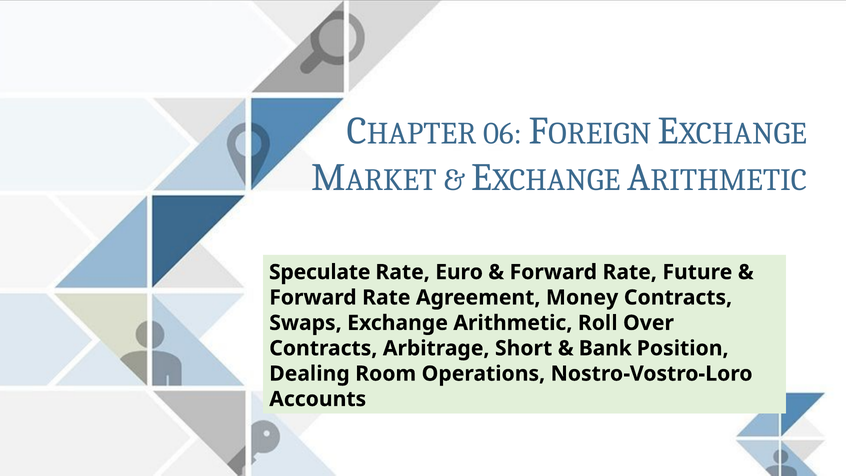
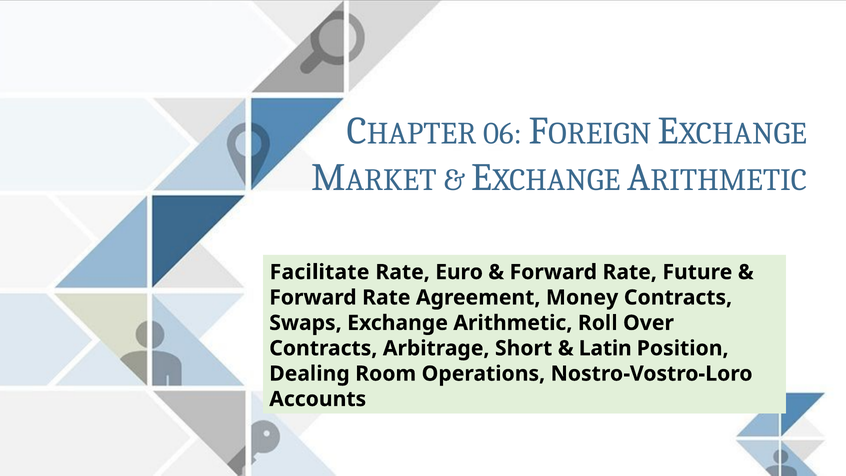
Speculate: Speculate -> Facilitate
Bank: Bank -> Latin
